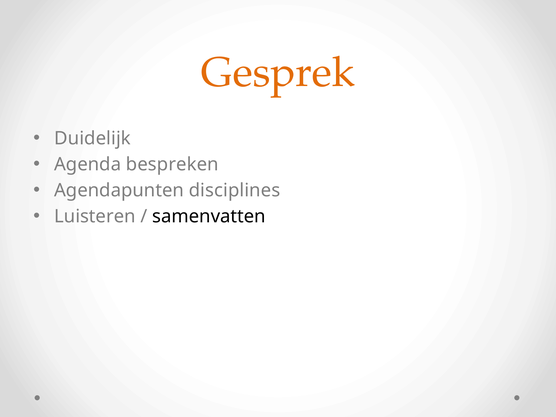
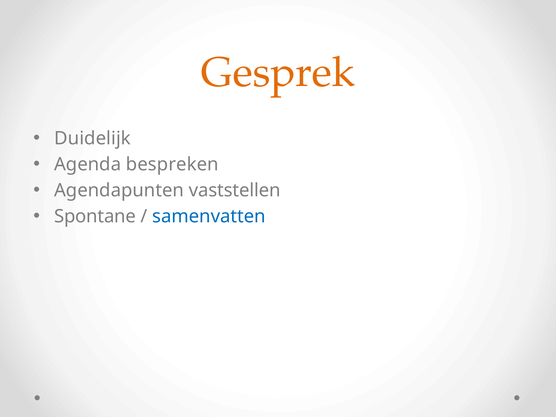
disciplines: disciplines -> vaststellen
Luisteren: Luisteren -> Spontane
samenvatten colour: black -> blue
